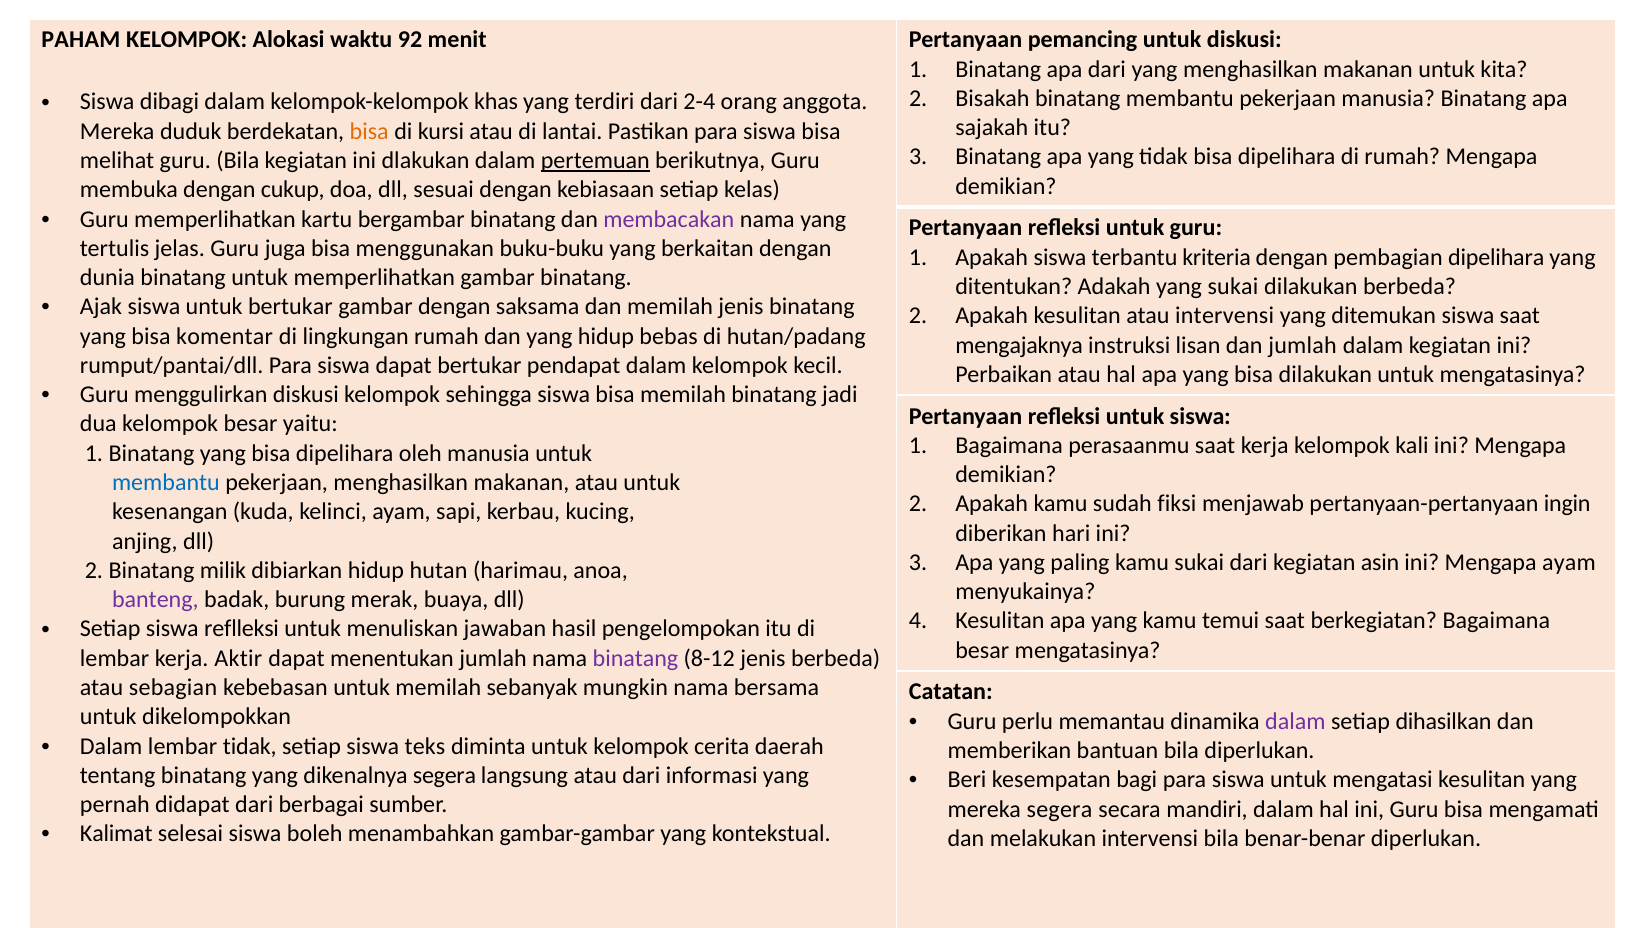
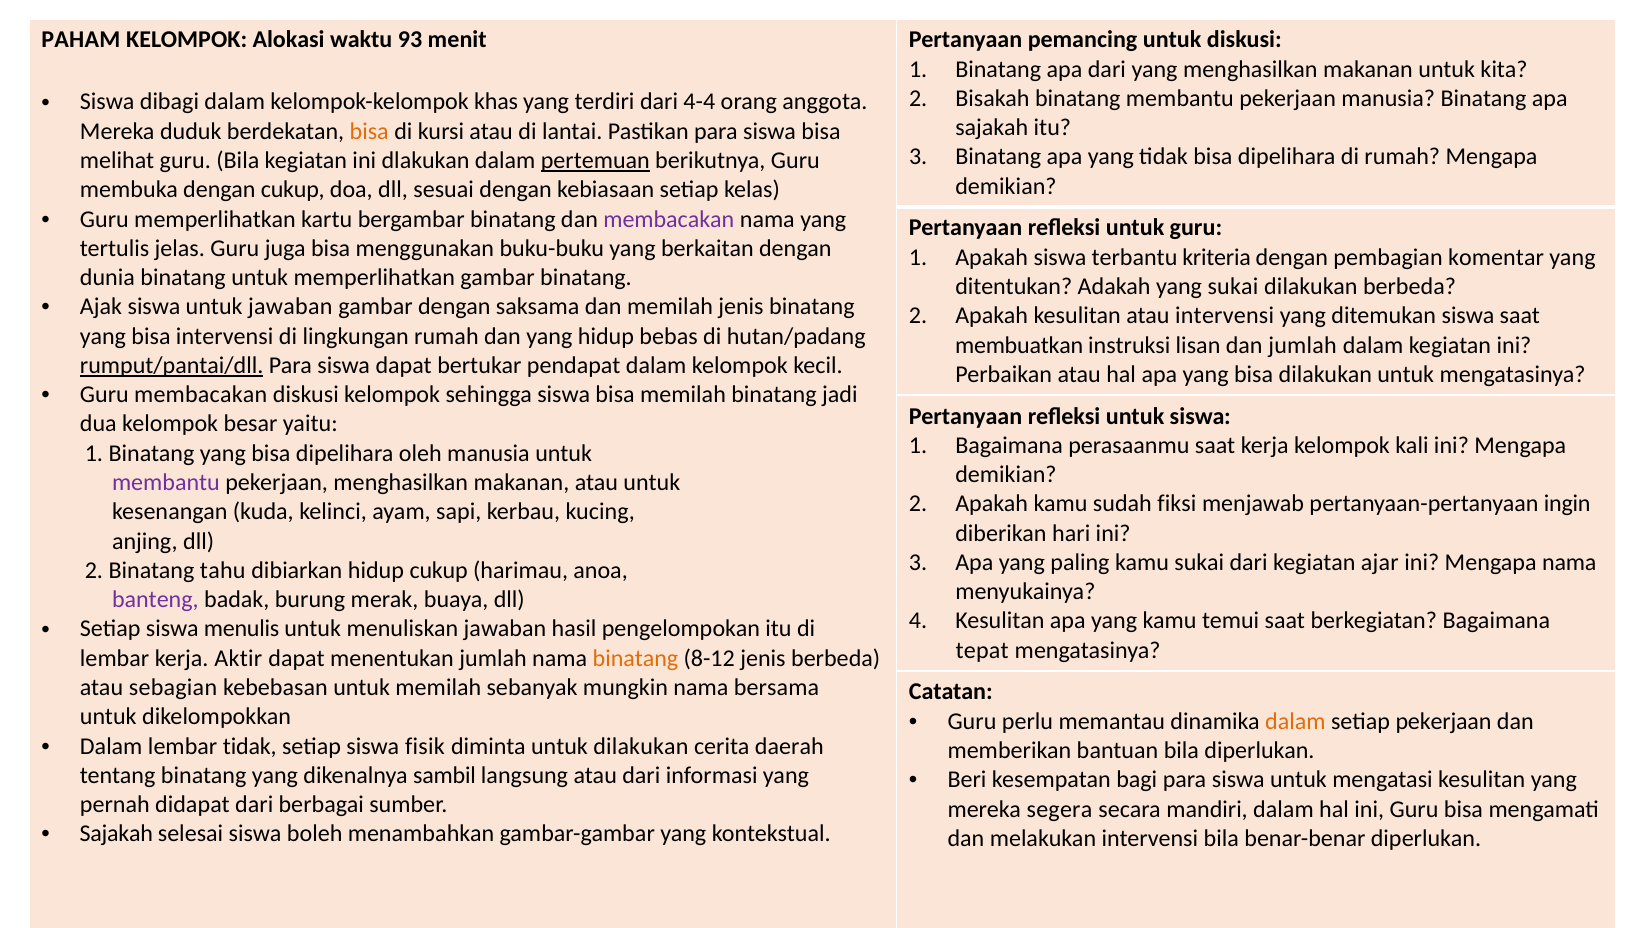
92: 92 -> 93
2-4: 2-4 -> 4-4
pembagian dipelihara: dipelihara -> komentar
untuk bertukar: bertukar -> jawaban
bisa komentar: komentar -> intervensi
mengajaknya: mengajaknya -> membuatkan
rumput/pantai/dll underline: none -> present
Guru menggulirkan: menggulirkan -> membacakan
membantu at (166, 482) colour: blue -> purple
asin: asin -> ajar
Mengapa ayam: ayam -> nama
milik: milik -> tahu
hidup hutan: hutan -> cukup
reflleksi: reflleksi -> menulis
besar at (982, 650): besar -> tepat
binatang at (635, 658) colour: purple -> orange
dalam at (1295, 721) colour: purple -> orange
setiap dihasilkan: dihasilkan -> pekerjaan
teks: teks -> fisik
untuk kelompok: kelompok -> dilakukan
dikenalnya segera: segera -> sambil
Kalimat at (116, 834): Kalimat -> Sajakah
